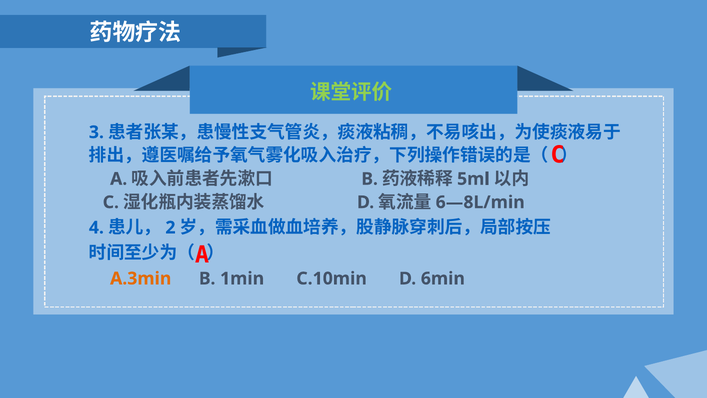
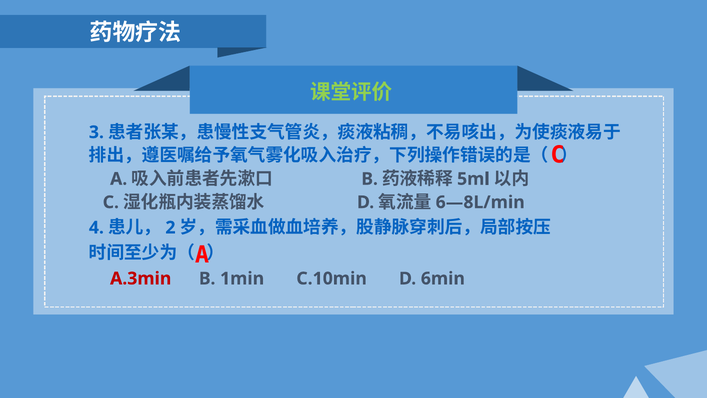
A.3min colour: orange -> red
